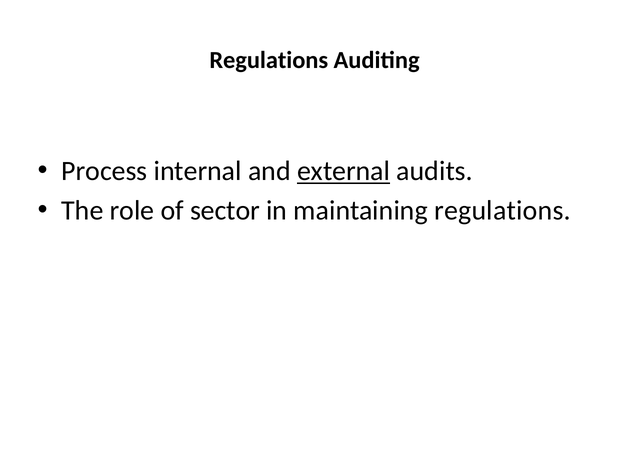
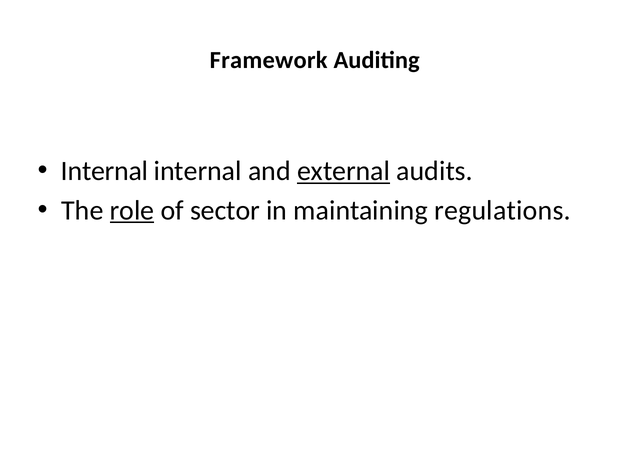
Regulations at (269, 60): Regulations -> Framework
Process at (104, 171): Process -> Internal
role underline: none -> present
